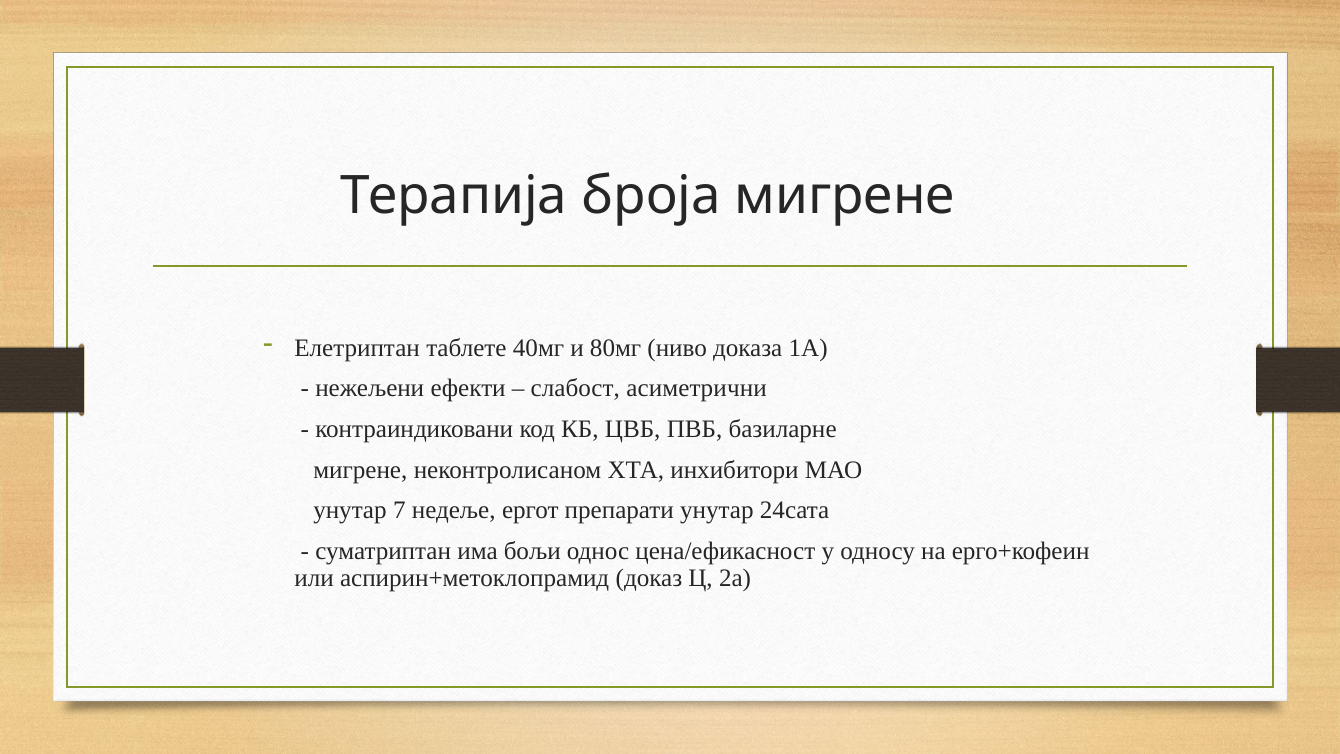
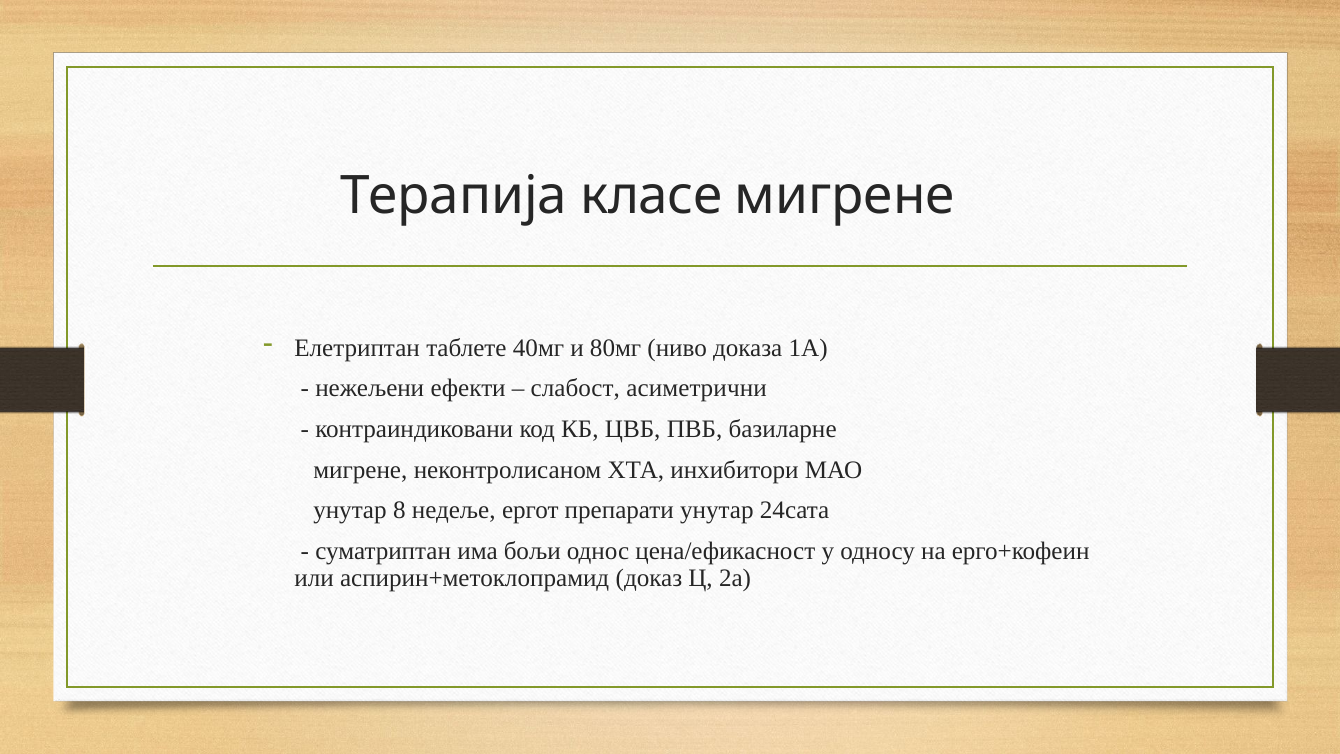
броја: броја -> класе
7: 7 -> 8
